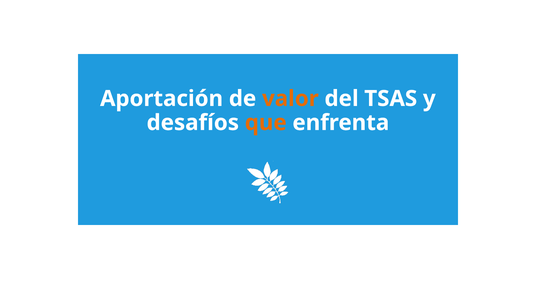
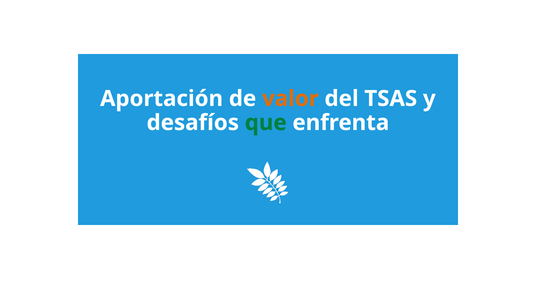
que colour: orange -> green
